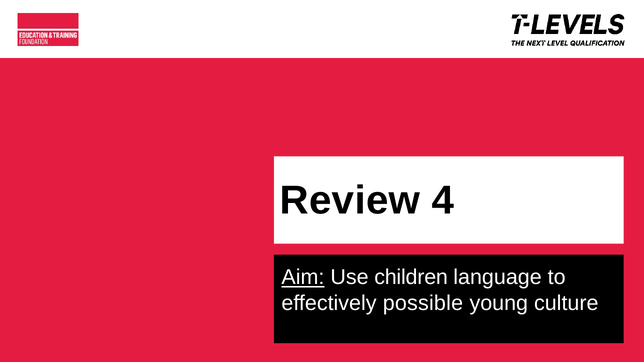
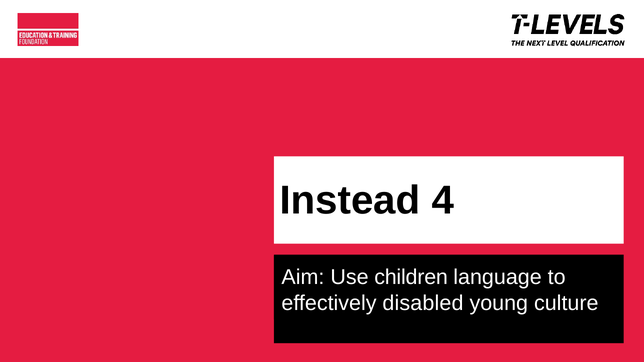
Review: Review -> Instead
Aim underline: present -> none
possible: possible -> disabled
